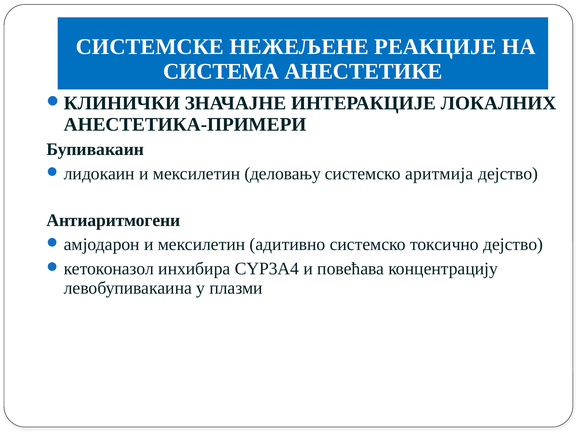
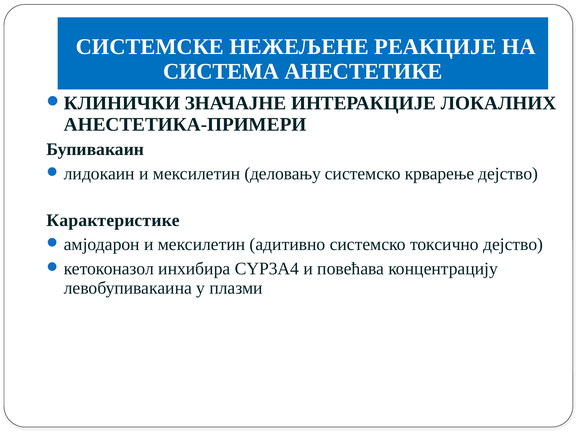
аритмија: аритмија -> крварење
Антиаритмогени: Антиаритмогени -> Карактеристике
